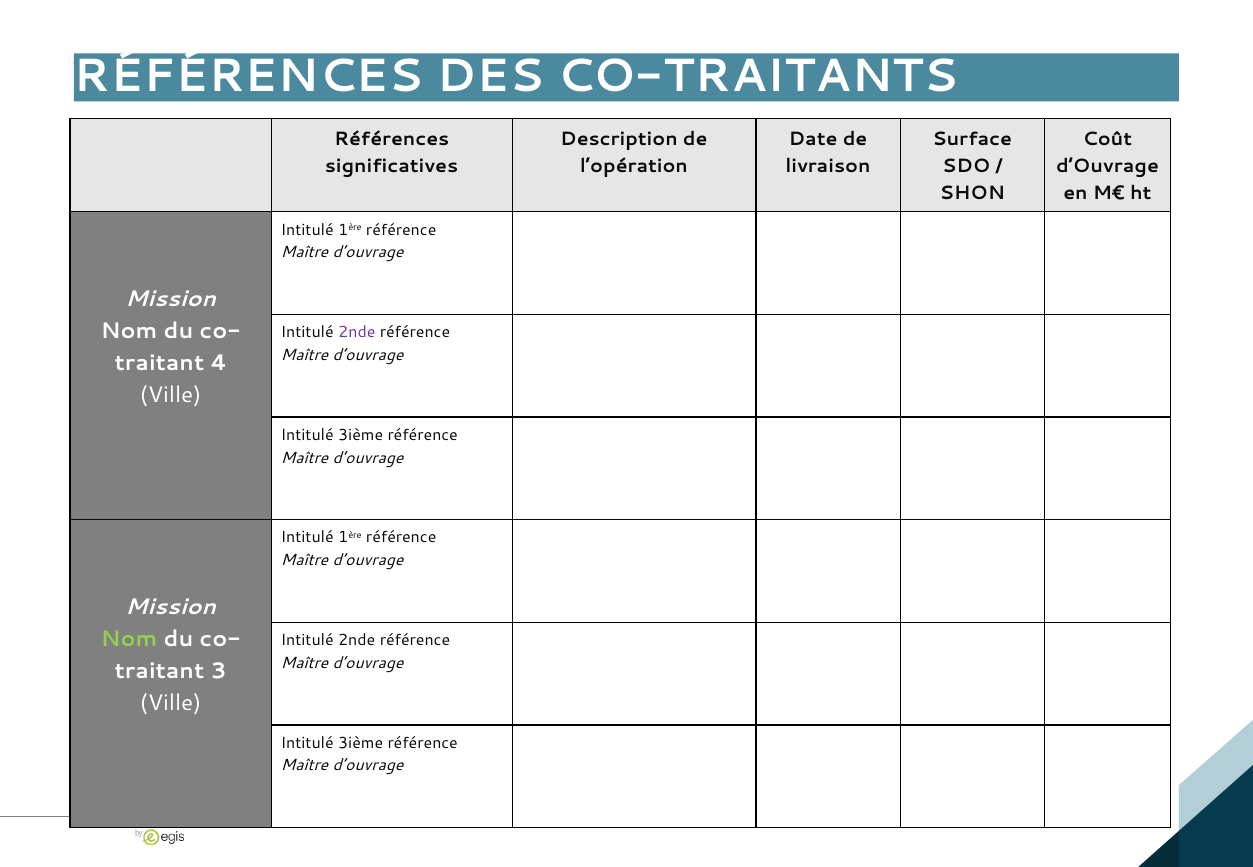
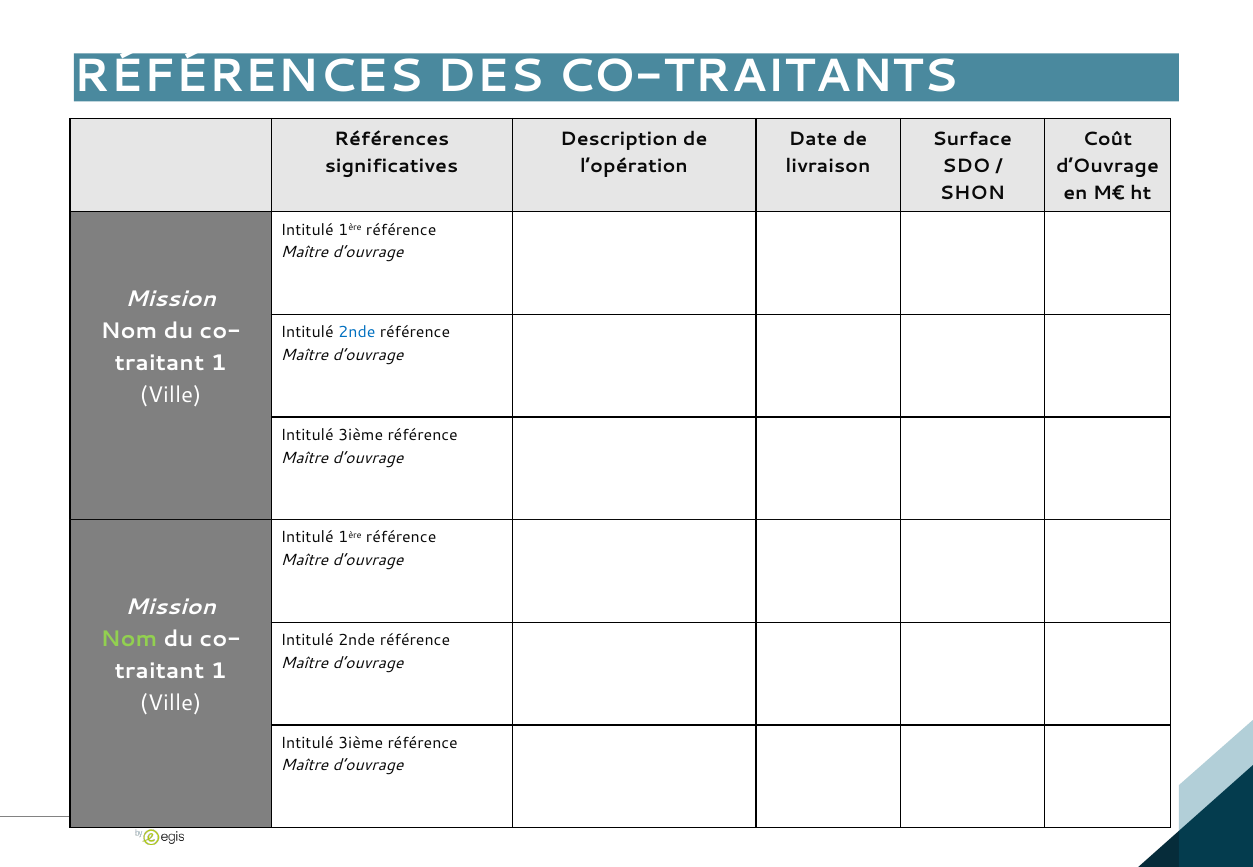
2nde at (357, 333) colour: purple -> blue
4 at (219, 363): 4 -> 1
3 at (219, 671): 3 -> 1
